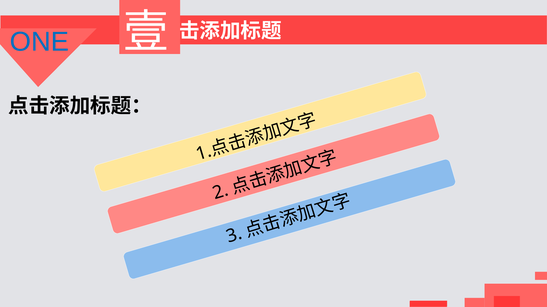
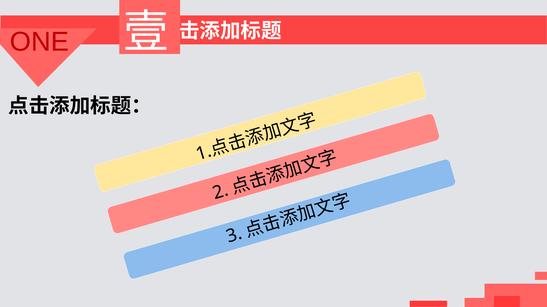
ONE colour: blue -> red
